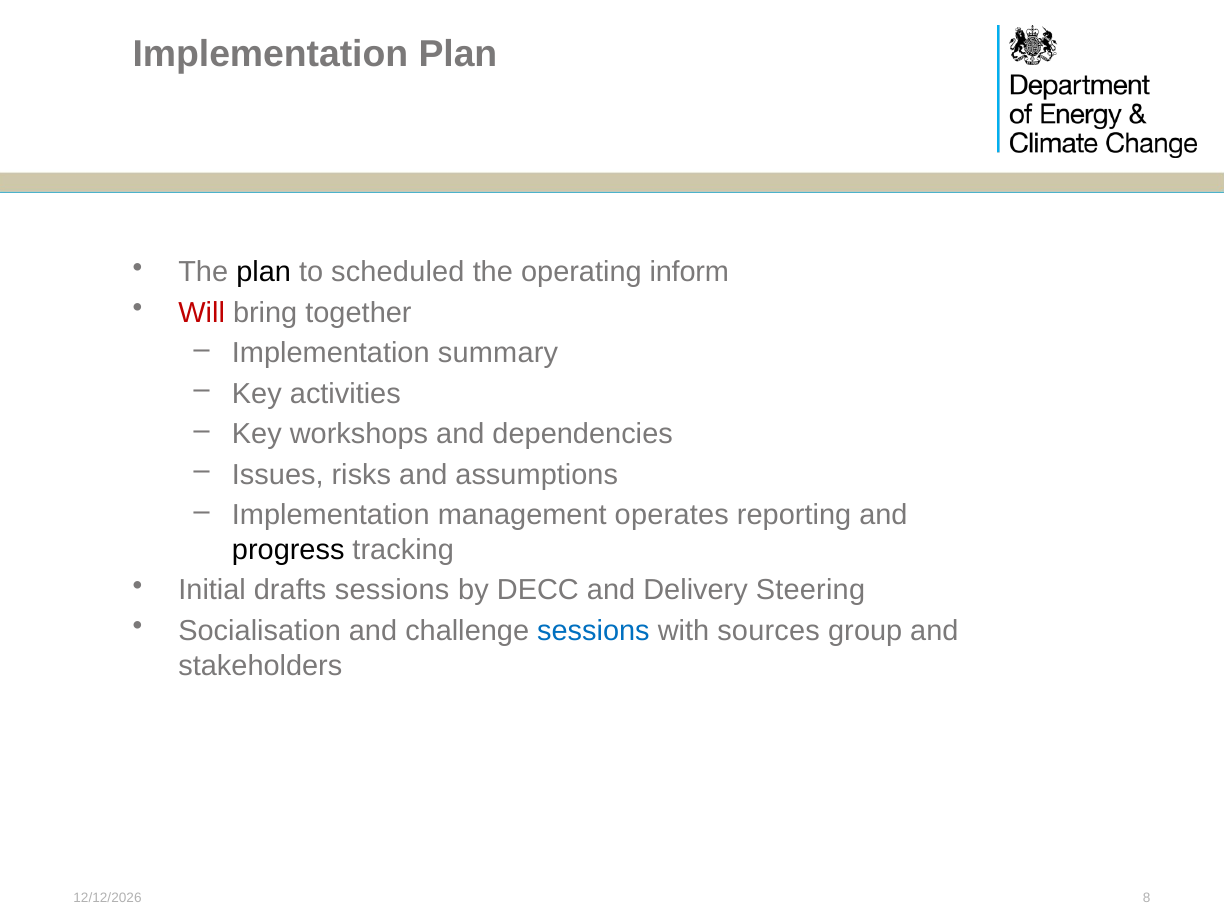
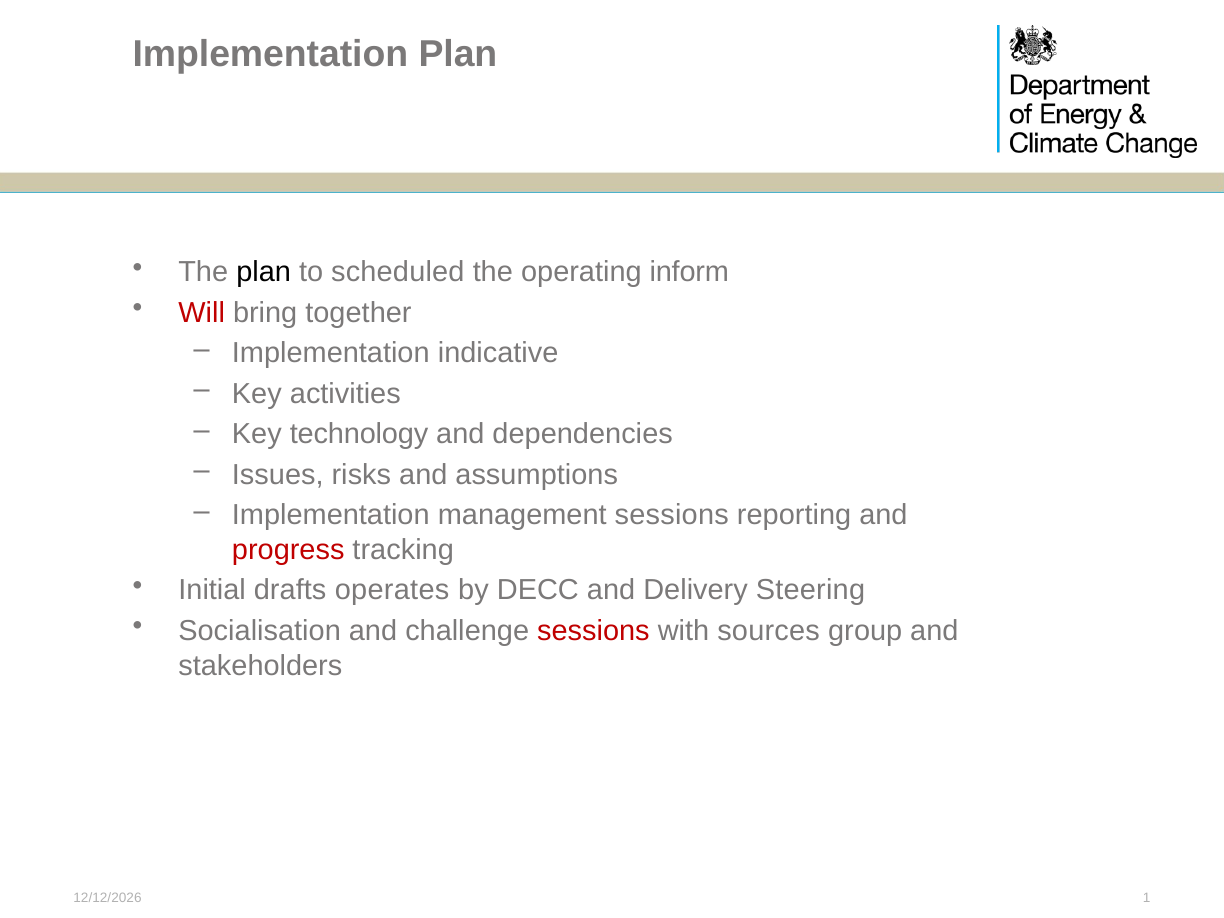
summary: summary -> indicative
workshops: workshops -> technology
management operates: operates -> sessions
progress colour: black -> red
drafts sessions: sessions -> operates
sessions at (593, 631) colour: blue -> red
8: 8 -> 1
